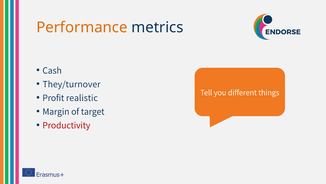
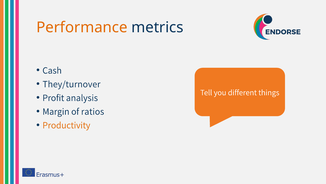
realistic: realistic -> analysis
target: target -> ratios
Productivity colour: red -> orange
